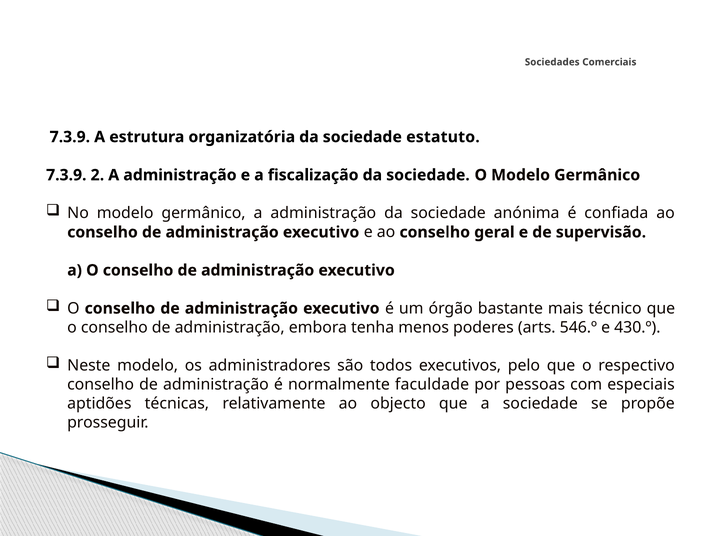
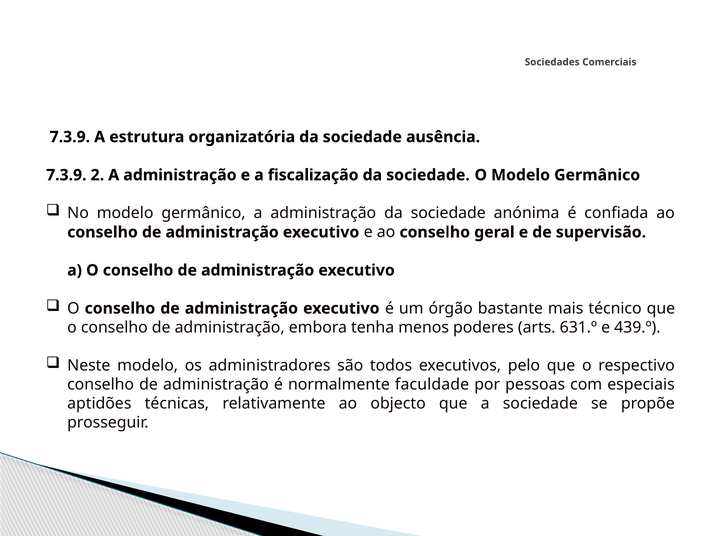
estatuto: estatuto -> ausência
546.º: 546.º -> 631.º
430.º: 430.º -> 439.º
